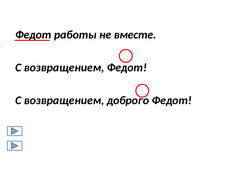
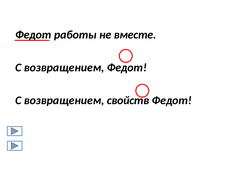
доброго: доброго -> свойств
